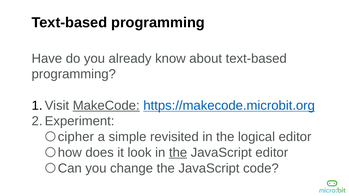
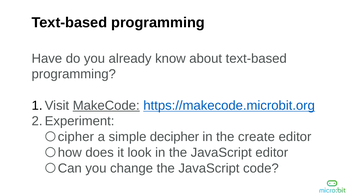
revisited: revisited -> decipher
logical: logical -> create
the at (178, 153) underline: present -> none
